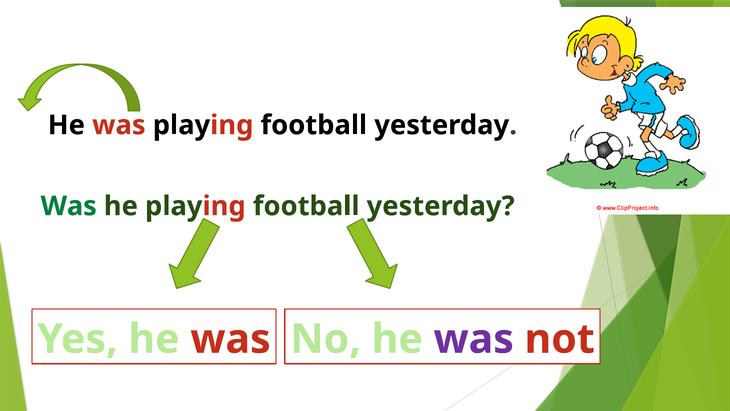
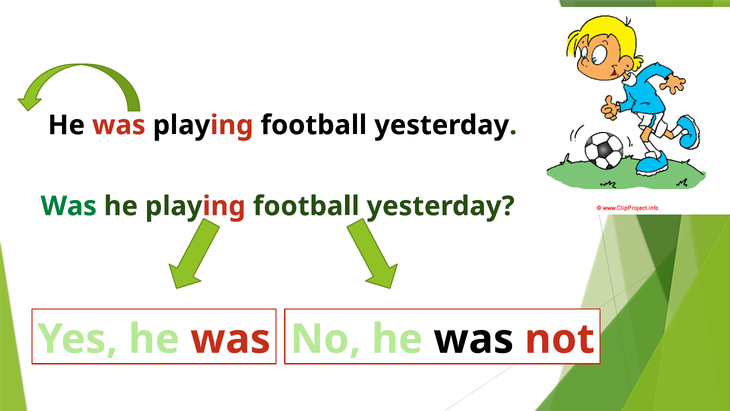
was at (474, 339) colour: purple -> black
